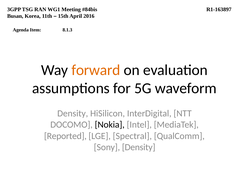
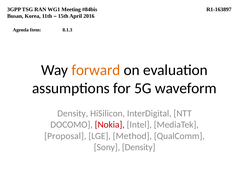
Nokia colour: black -> red
Reported: Reported -> Proposal
Spectral: Spectral -> Method
